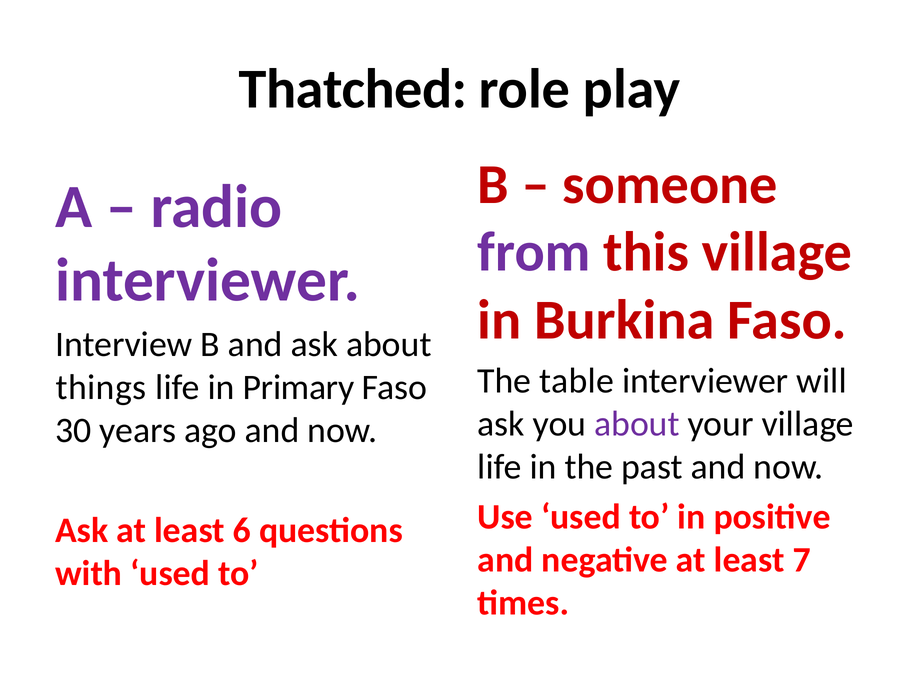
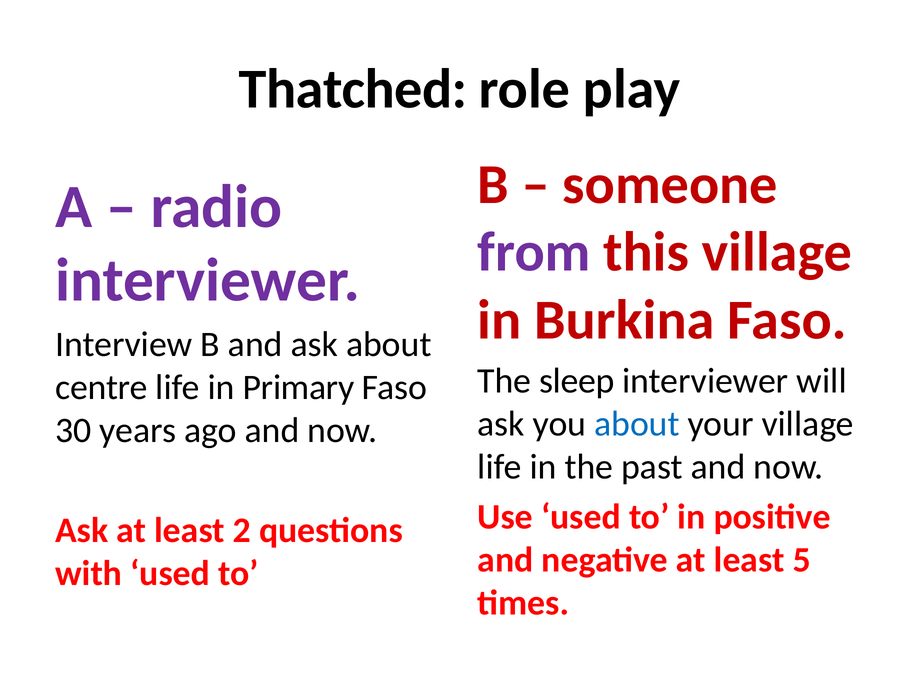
table: table -> sleep
things: things -> centre
about at (637, 424) colour: purple -> blue
6: 6 -> 2
7: 7 -> 5
